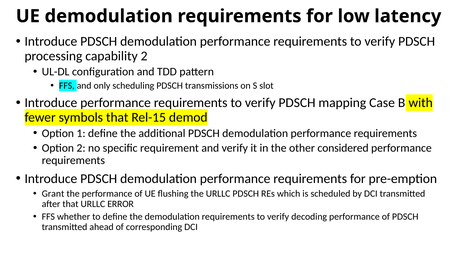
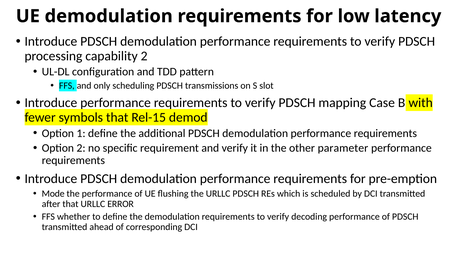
considered: considered -> parameter
Grant: Grant -> Mode
